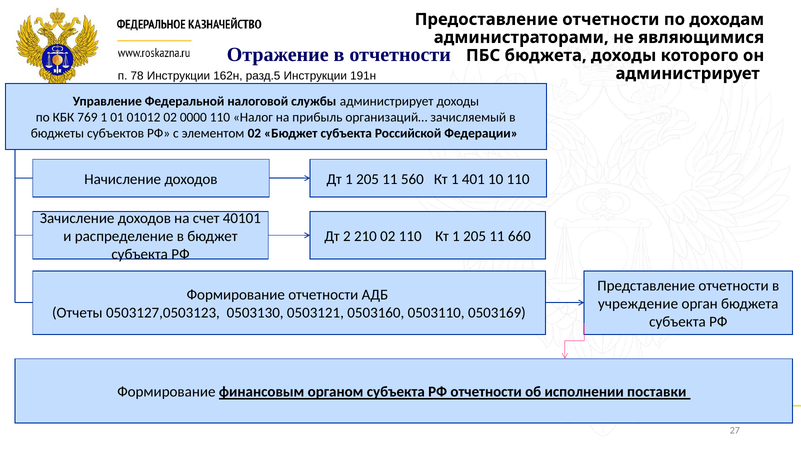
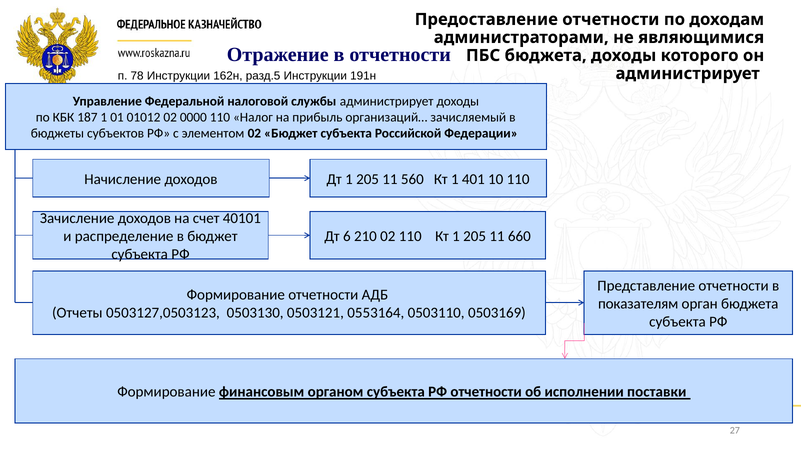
769: 769 -> 187
2: 2 -> 6
учреждение: учреждение -> показателям
0503160: 0503160 -> 0553164
